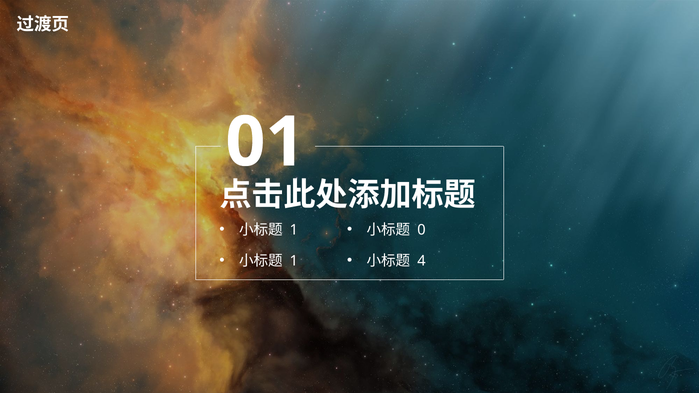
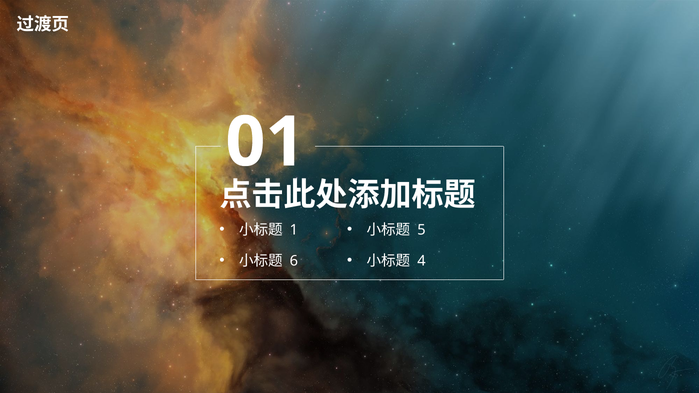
0: 0 -> 5
1 at (294, 261): 1 -> 6
